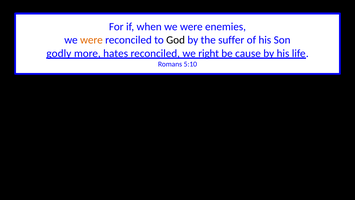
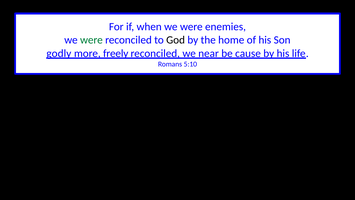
were at (91, 40) colour: orange -> green
suffer: suffer -> home
hates: hates -> freely
right: right -> near
